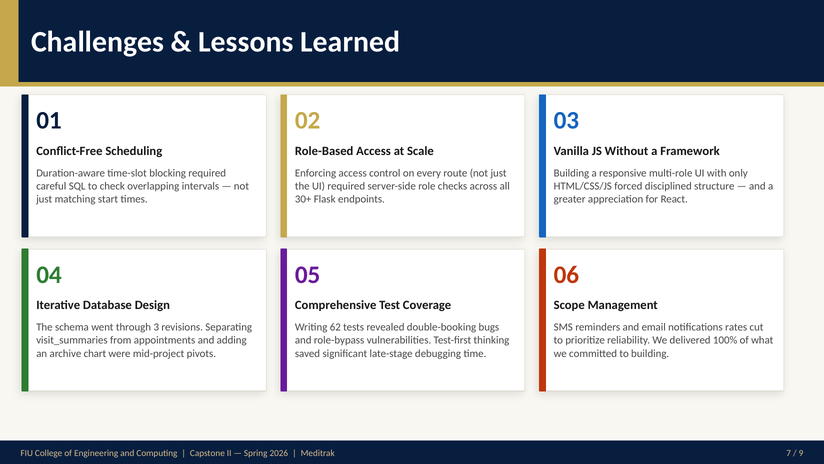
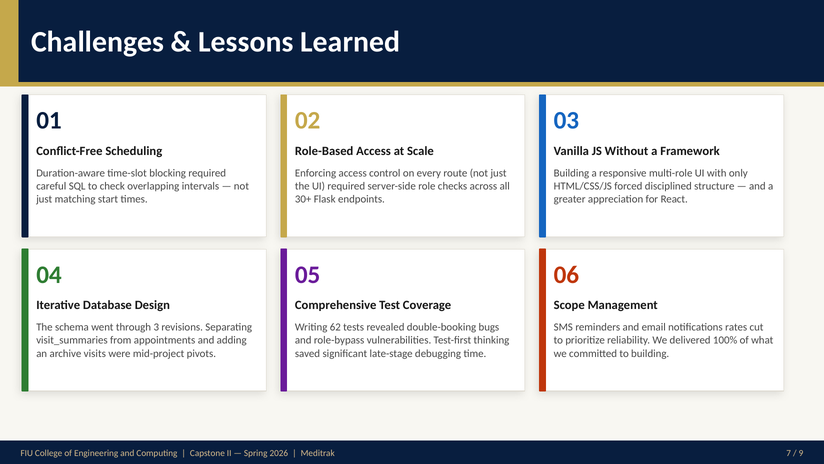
chart: chart -> visits
